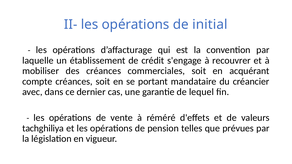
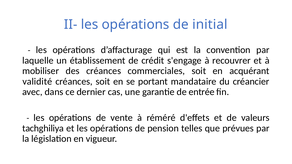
compte: compte -> validité
lequel: lequel -> entrée
